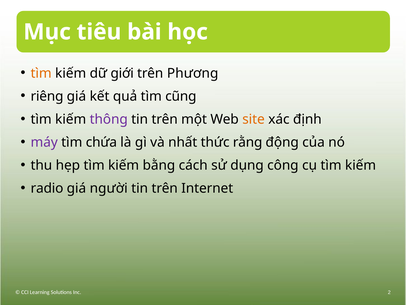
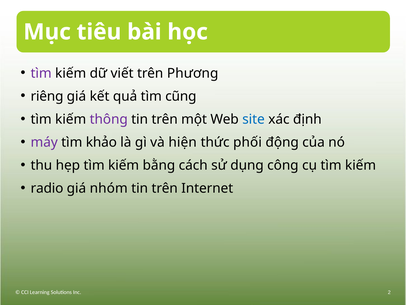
tìm at (41, 73) colour: orange -> purple
giới: giới -> viết
site colour: orange -> blue
chứa: chứa -> khảo
nhất: nhất -> hiện
rằng: rằng -> phối
người: người -> nhóm
